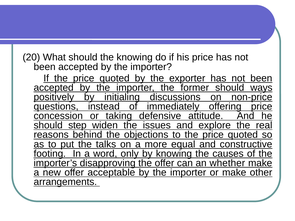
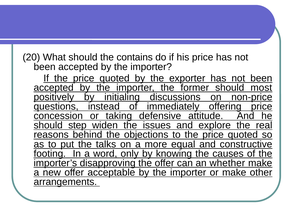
the knowing: knowing -> contains
ways: ways -> most
